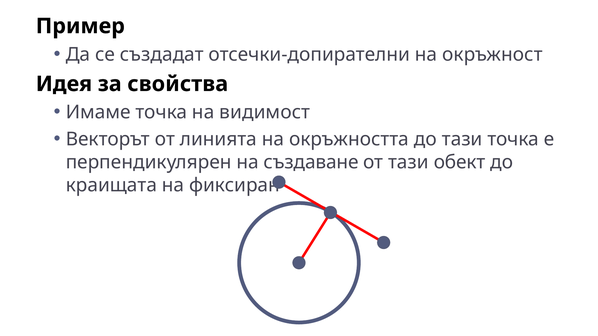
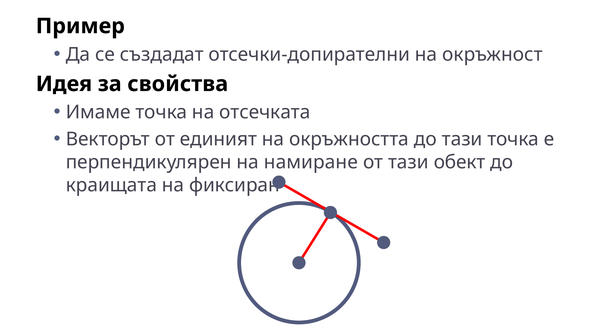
видимост: видимост -> отсечката
линията: линията -> единият
създаване: създаване -> намиране
